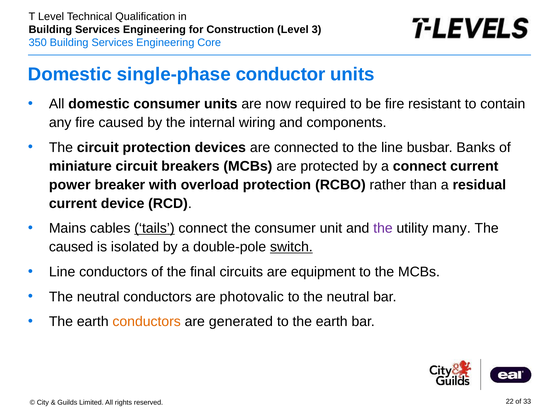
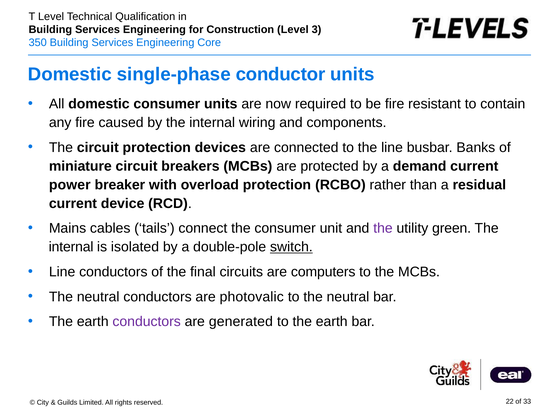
a connect: connect -> demand
tails underline: present -> none
many: many -> green
caused at (71, 247): caused -> internal
equipment: equipment -> computers
conductors at (147, 321) colour: orange -> purple
